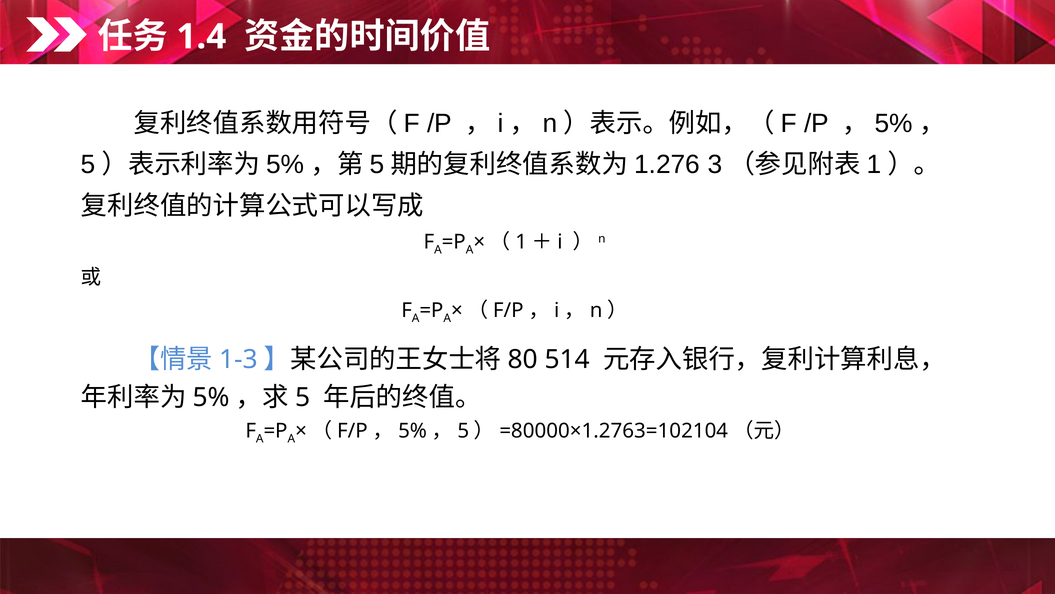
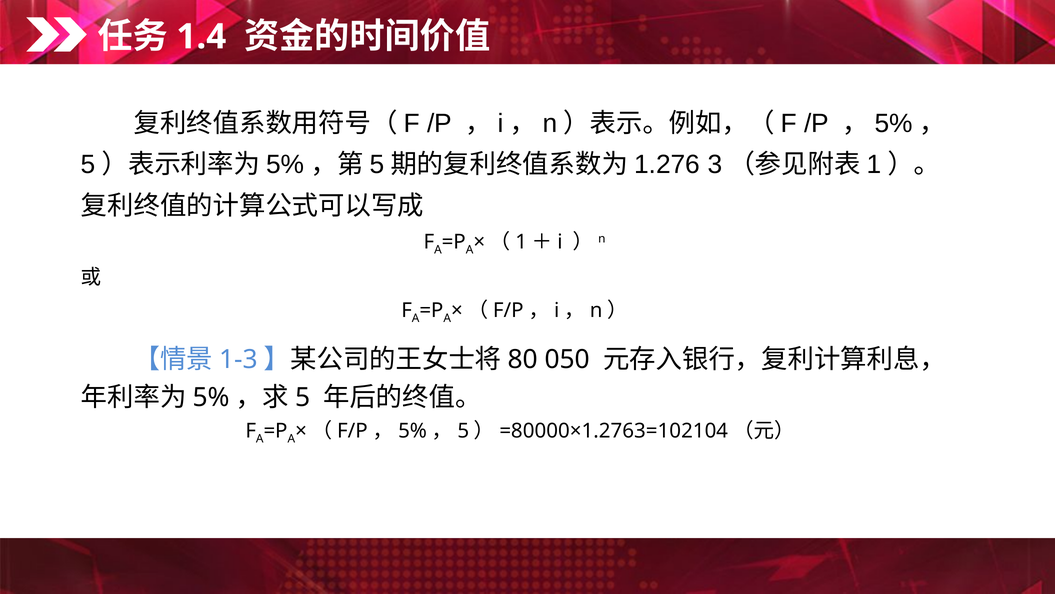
514: 514 -> 050
